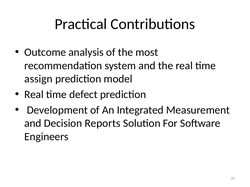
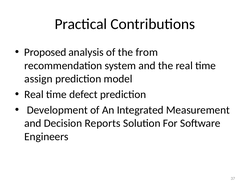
Outcome: Outcome -> Proposed
most: most -> from
